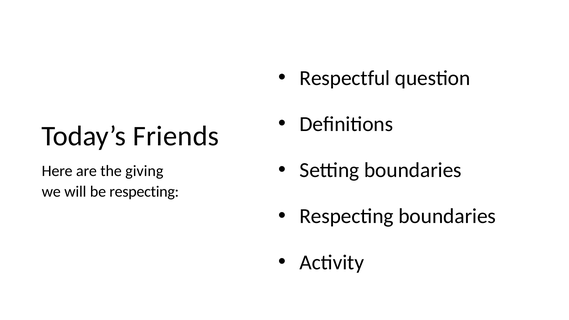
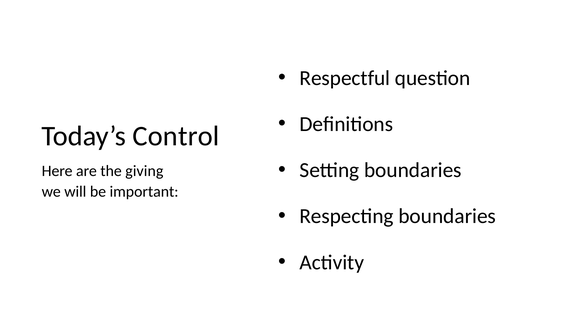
Friends: Friends -> Control
be respecting: respecting -> important
